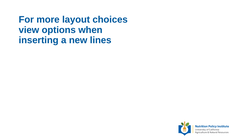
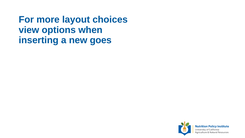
lines: lines -> goes
